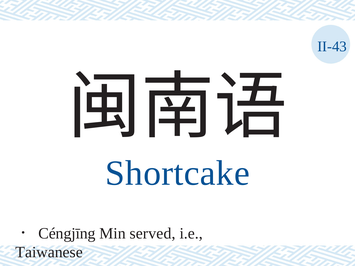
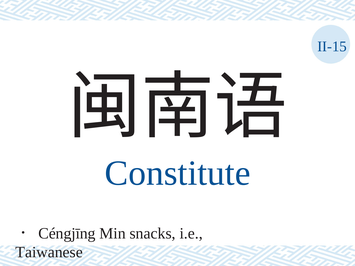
II-43: II-43 -> II-15
Shortcake: Shortcake -> Constitute
served: served -> snacks
